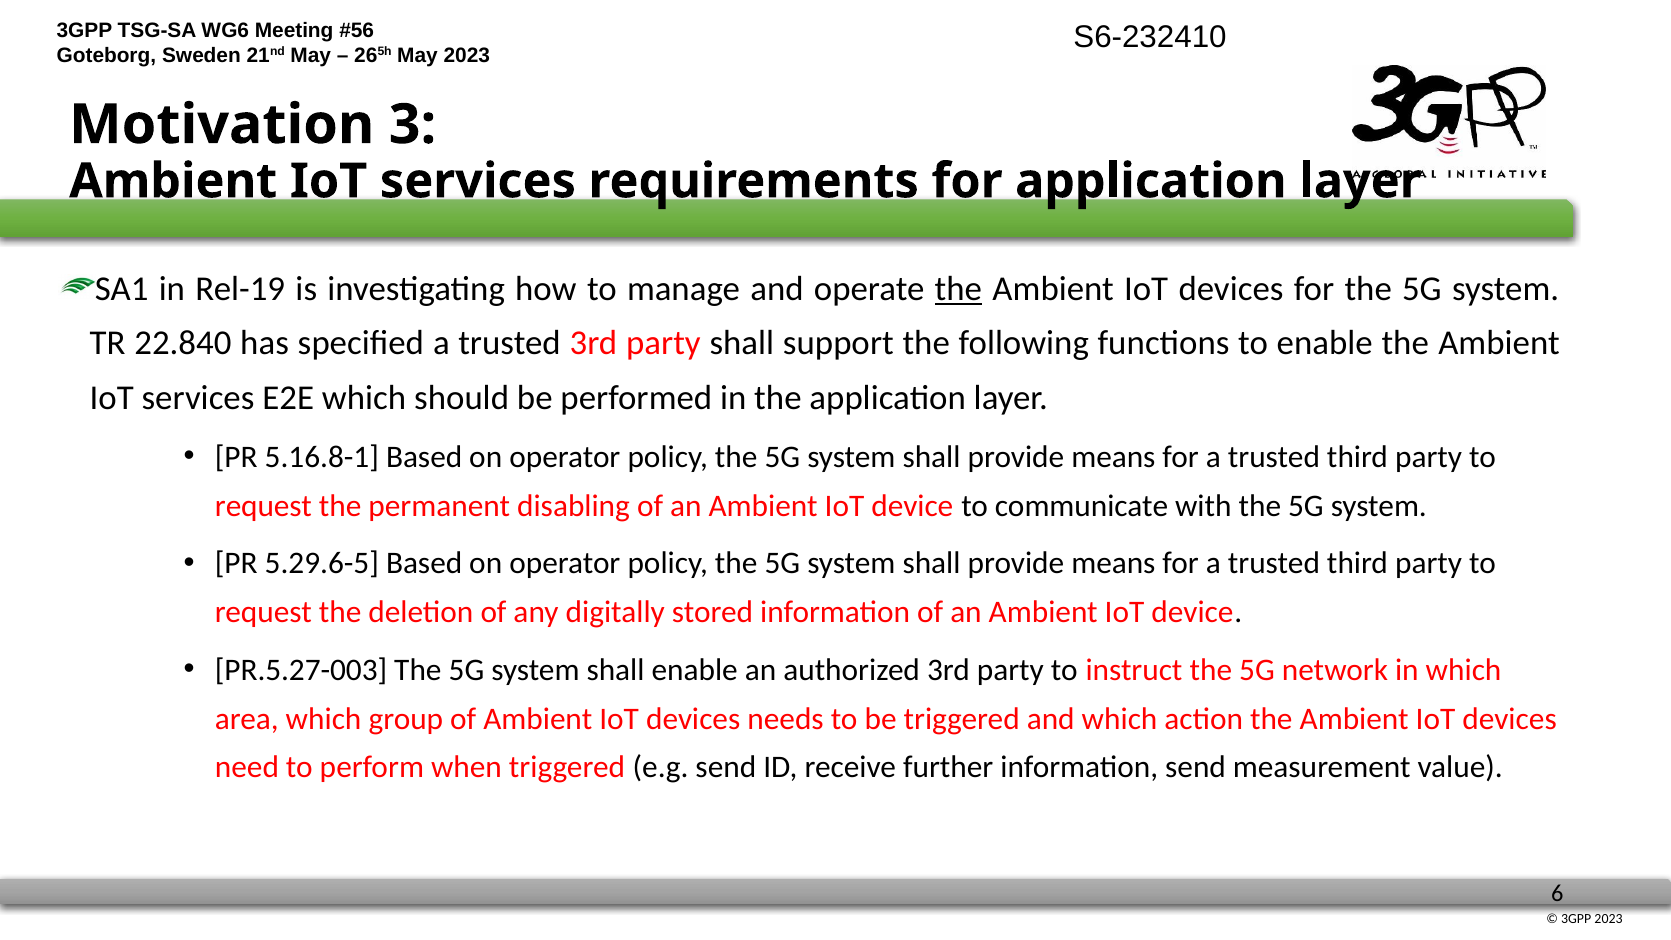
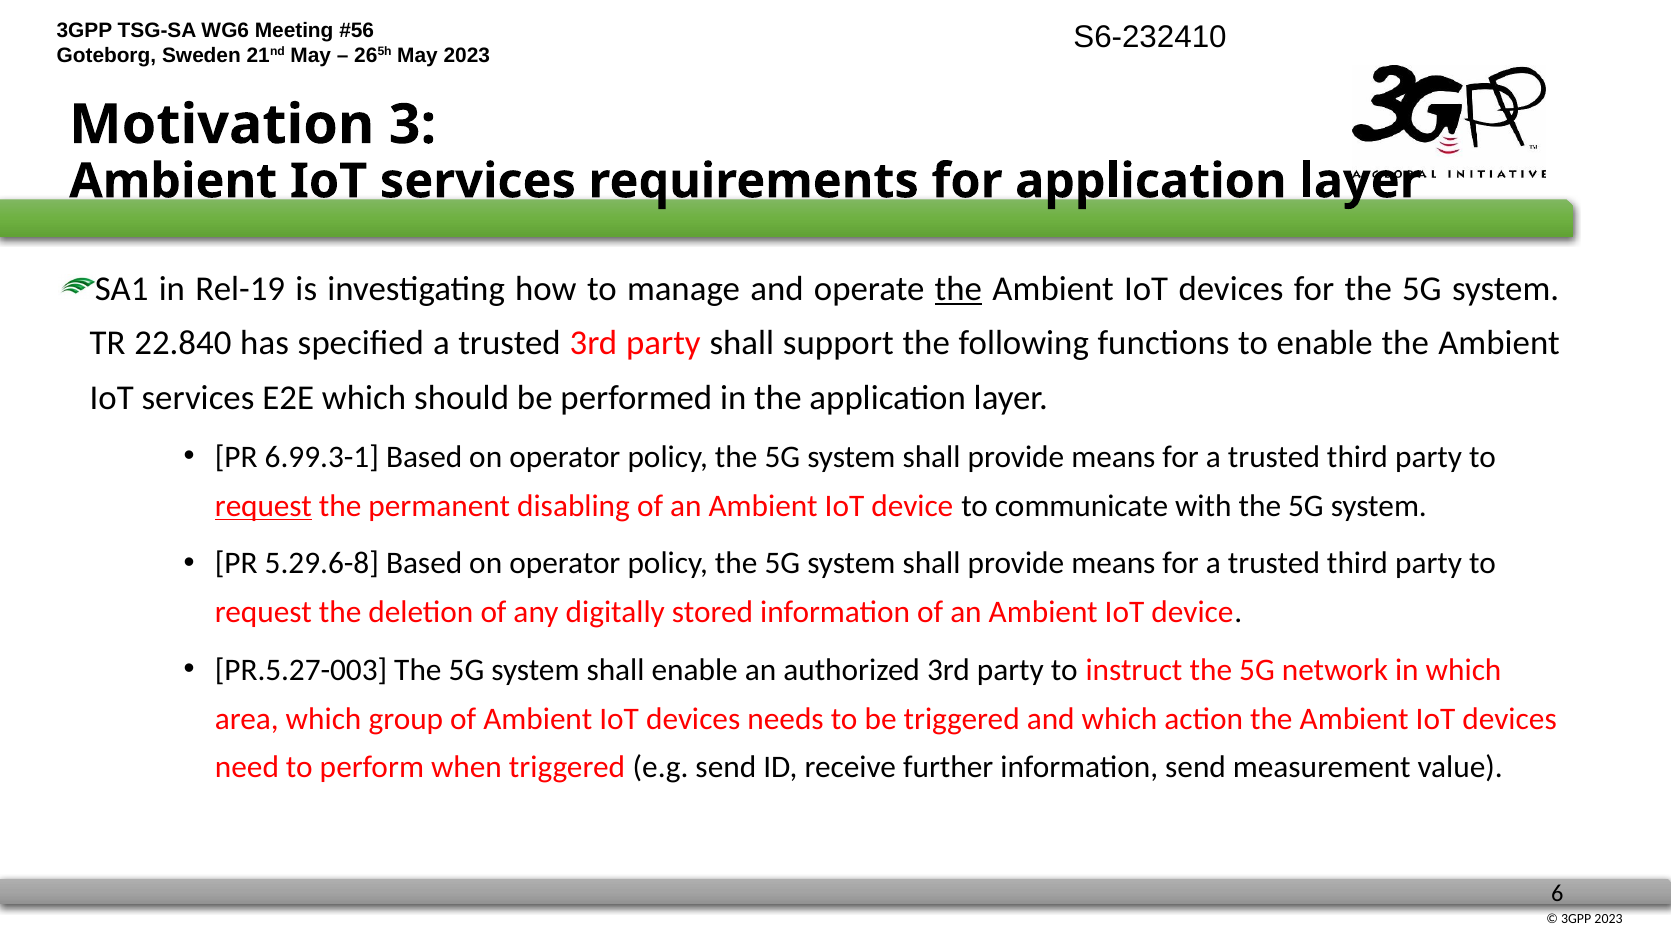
5.16.8-1: 5.16.8-1 -> 6.99.3-1
request at (263, 506) underline: none -> present
5.29.6-5: 5.29.6-5 -> 5.29.6-8
